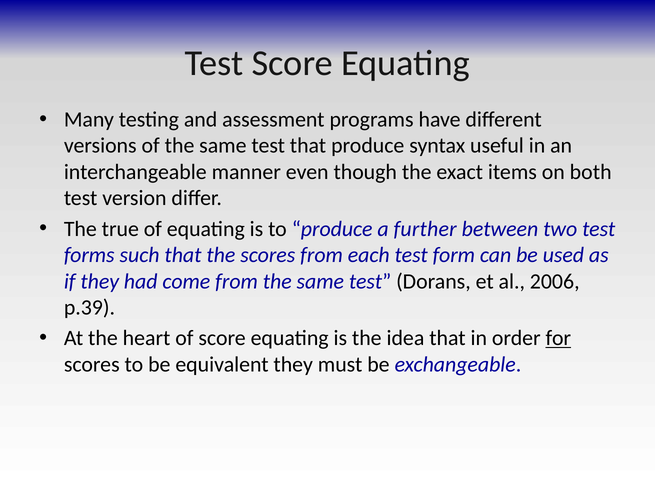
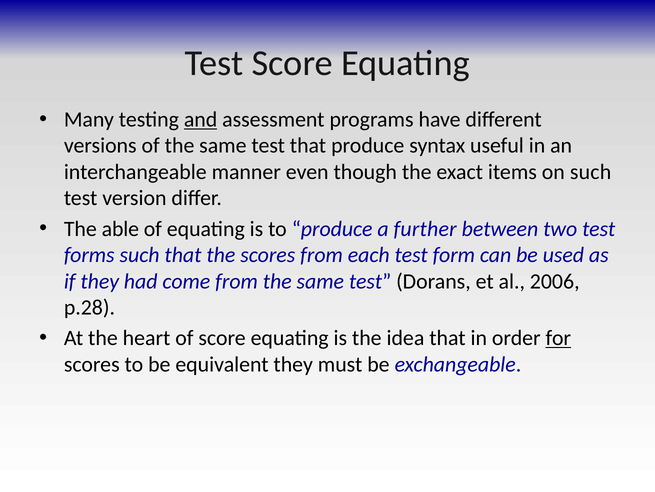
and underline: none -> present
on both: both -> such
true: true -> able
p.39: p.39 -> p.28
